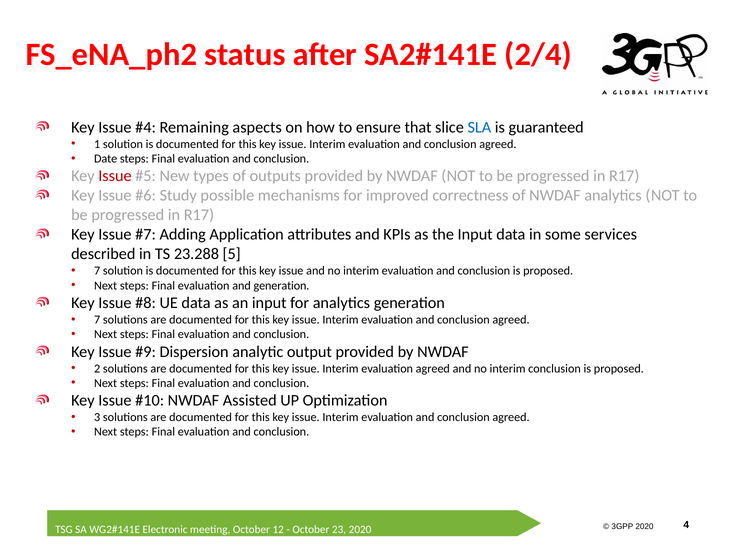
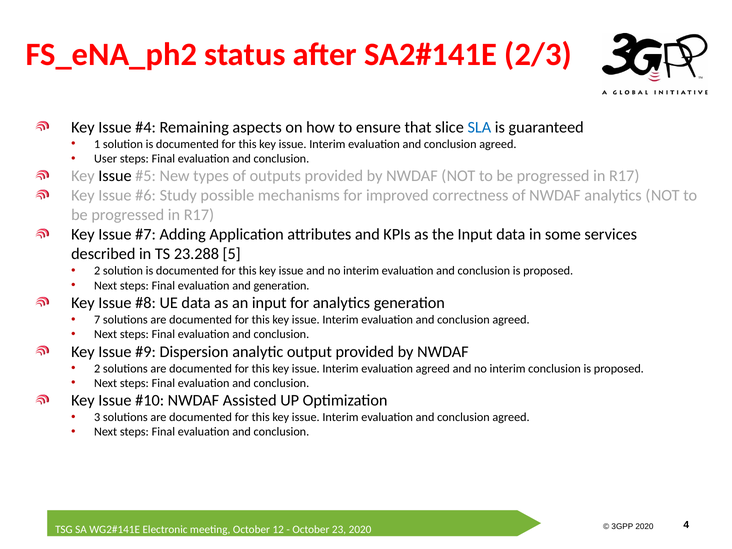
2/4: 2/4 -> 2/3
Date: Date -> User
Issue at (115, 176) colour: red -> black
7 at (97, 271): 7 -> 2
